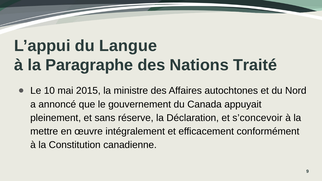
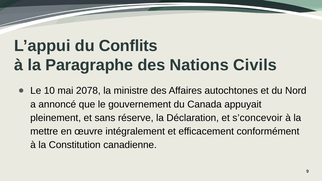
Langue: Langue -> Conflits
Traité: Traité -> Civils
2015: 2015 -> 2078
